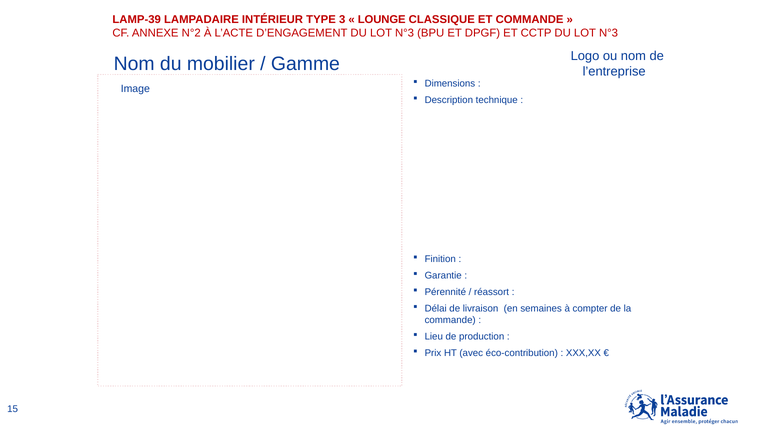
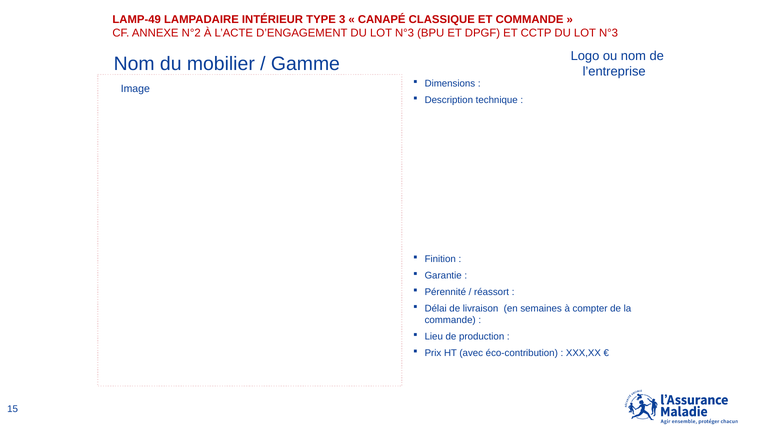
LAMP-39: LAMP-39 -> LAMP-49
LOUNGE: LOUNGE -> CANAPÉ
